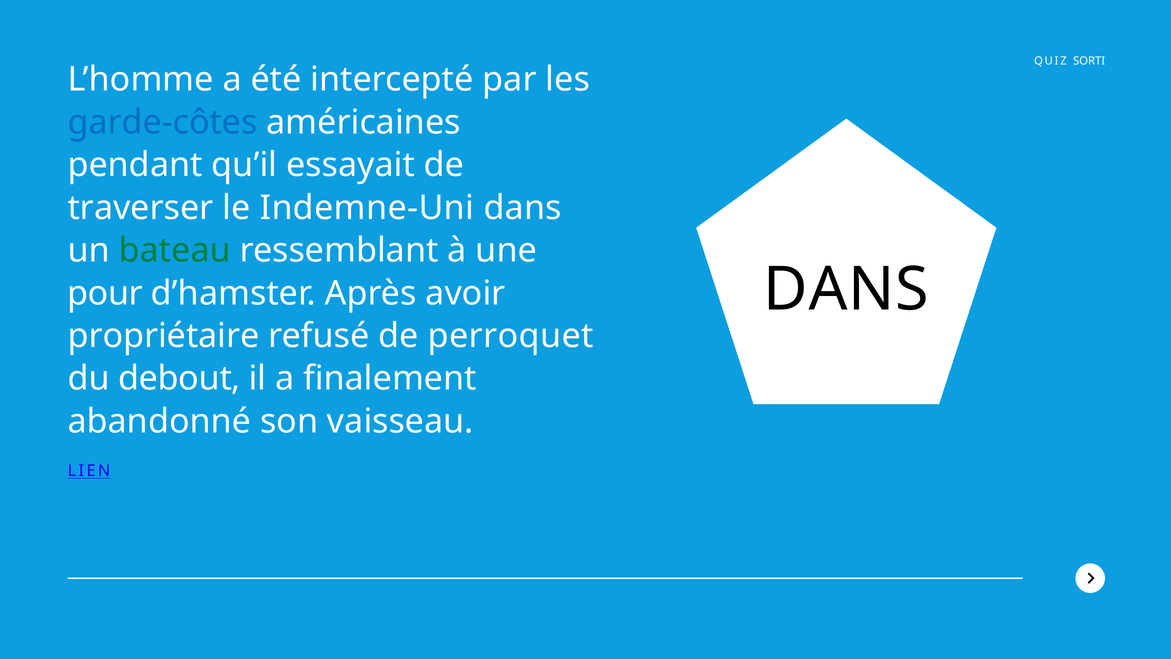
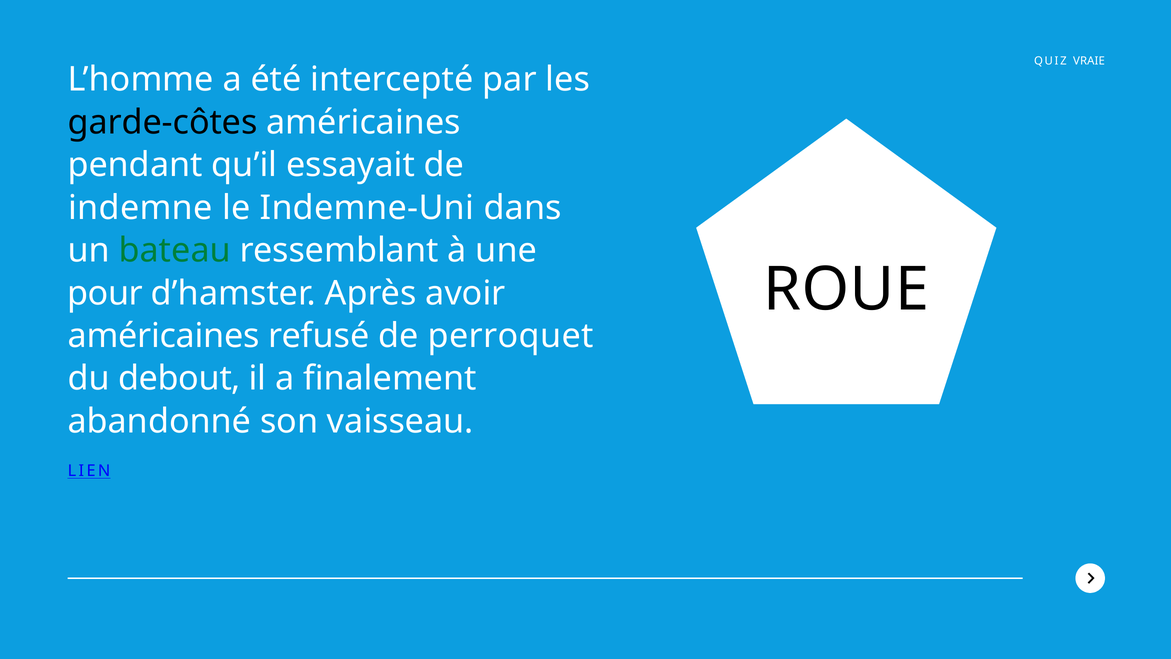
SORTI: SORTI -> VRAIE
garde-côtes colour: blue -> black
traverser: traverser -> indemne
DANS at (846, 290): DANS -> ROUE
propriétaire at (164, 336): propriétaire -> américaines
